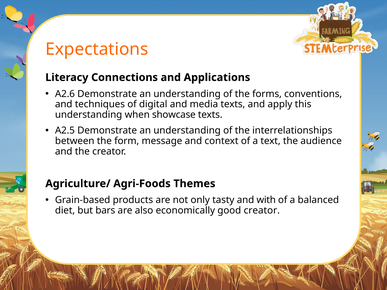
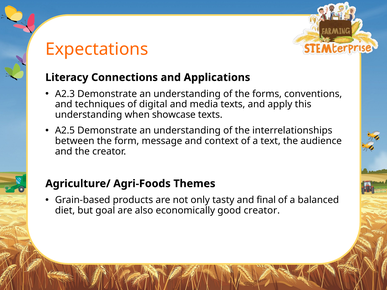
A2.6: A2.6 -> A2.3
with: with -> final
bars: bars -> goal
